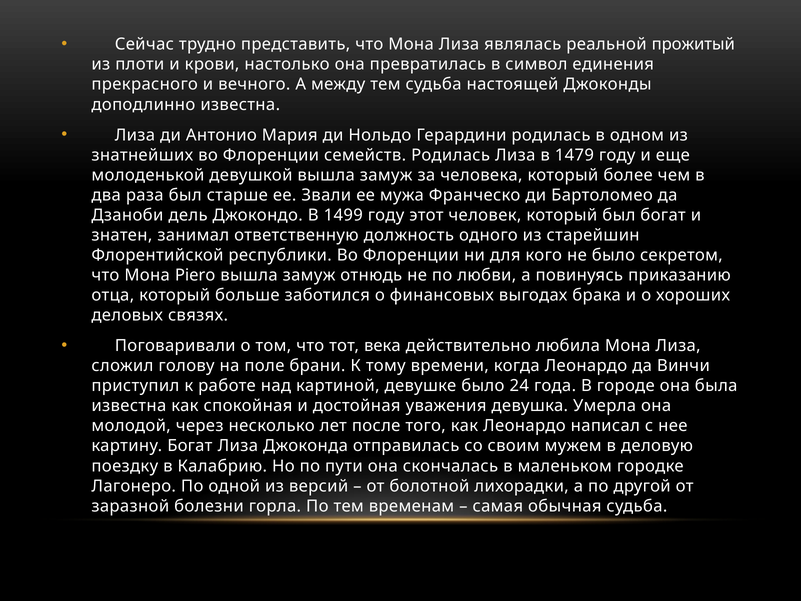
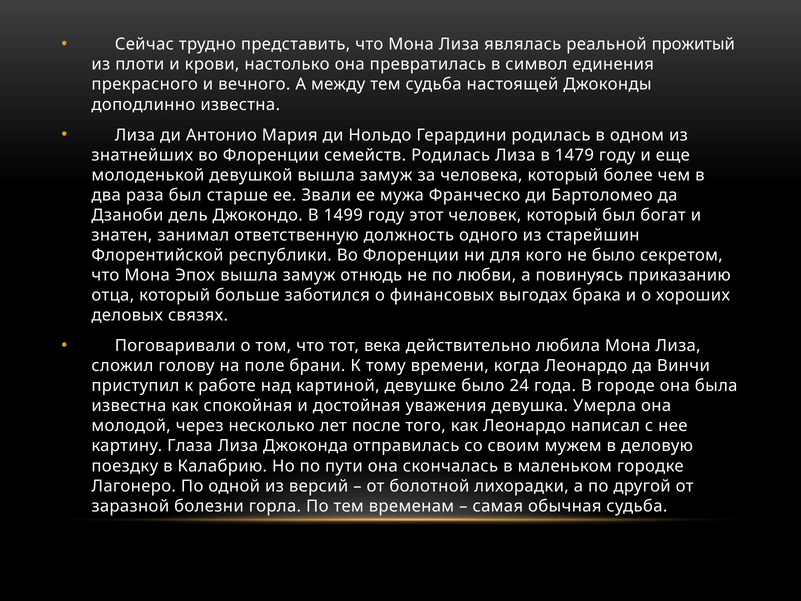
Piero: Piero -> Эпох
картину Богат: Богат -> Глаза
